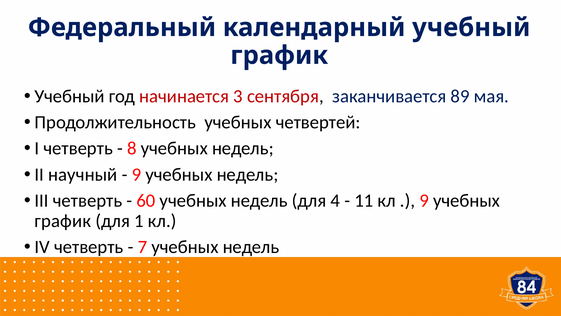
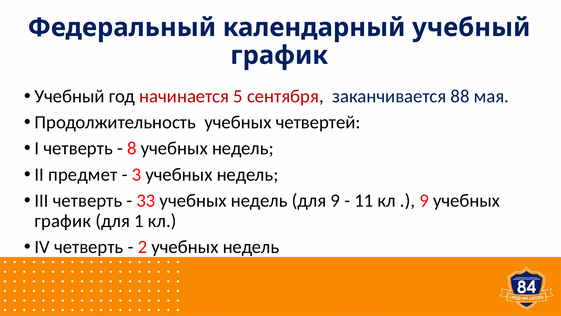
3: 3 -> 5
89: 89 -> 88
научный: научный -> предмет
9 at (136, 174): 9 -> 3
60: 60 -> 33
для 4: 4 -> 9
7: 7 -> 2
